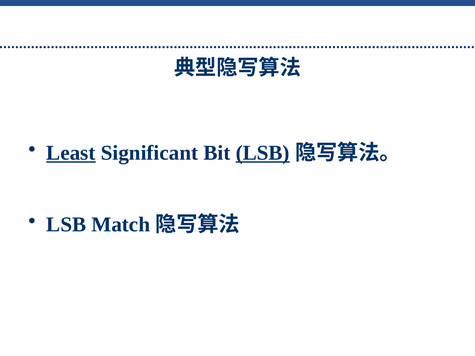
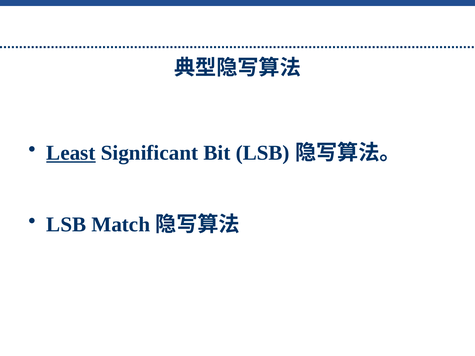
LSB at (263, 153) underline: present -> none
